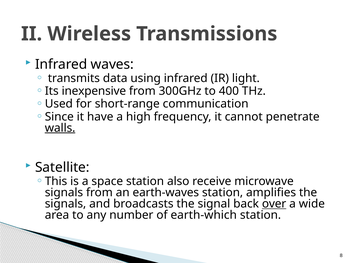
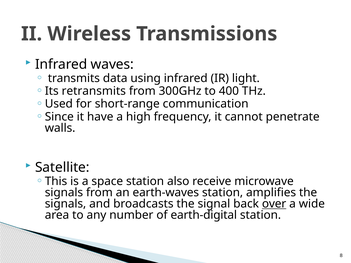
inexpensive: inexpensive -> retransmits
walls underline: present -> none
earth-which: earth-which -> earth-digital
